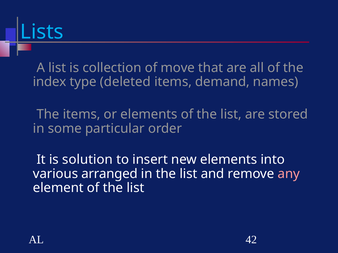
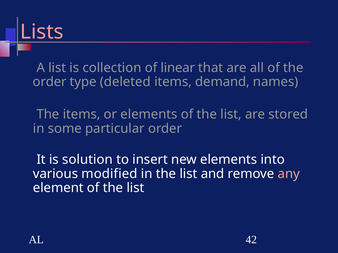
Lists colour: light blue -> pink
move: move -> linear
index at (50, 82): index -> order
arranged: arranged -> modified
